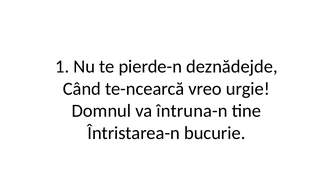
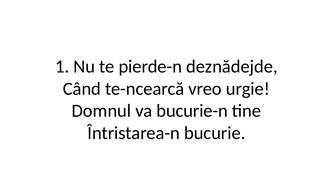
întruna-n: întruna-n -> bucurie-n
